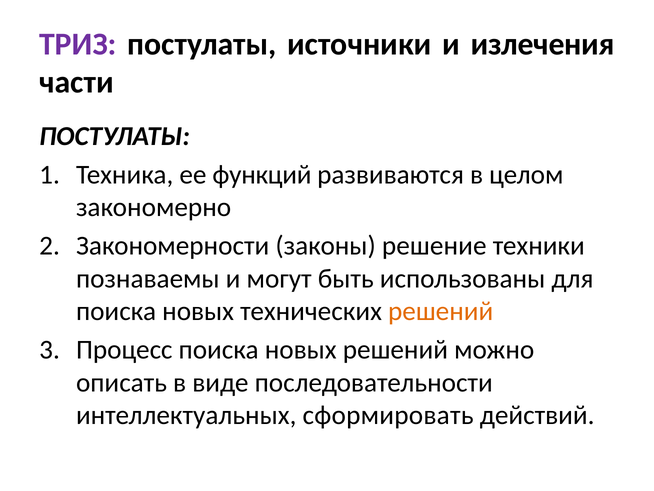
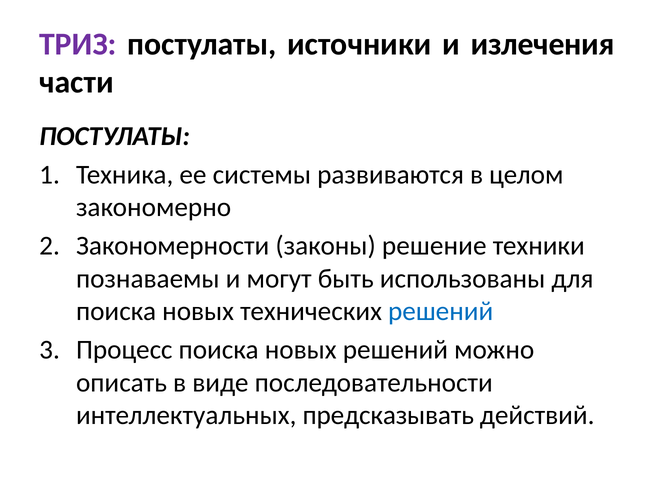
функций: функций -> системы
решений at (441, 311) colour: orange -> blue
сформировать: сформировать -> предсказывать
